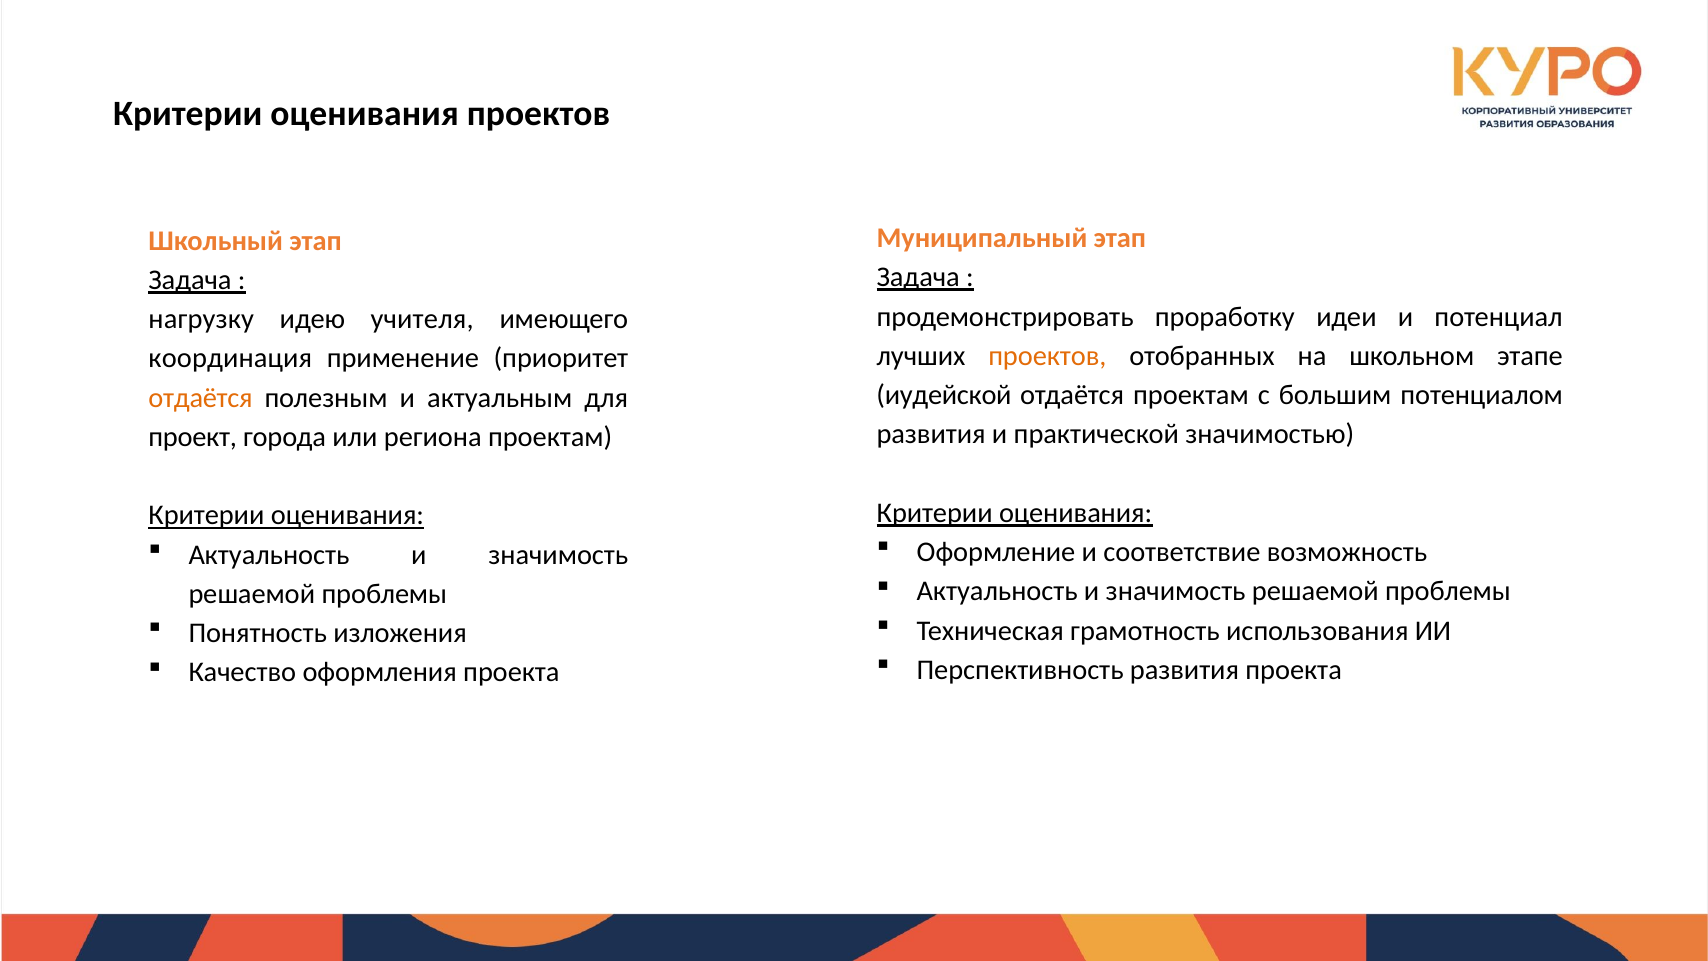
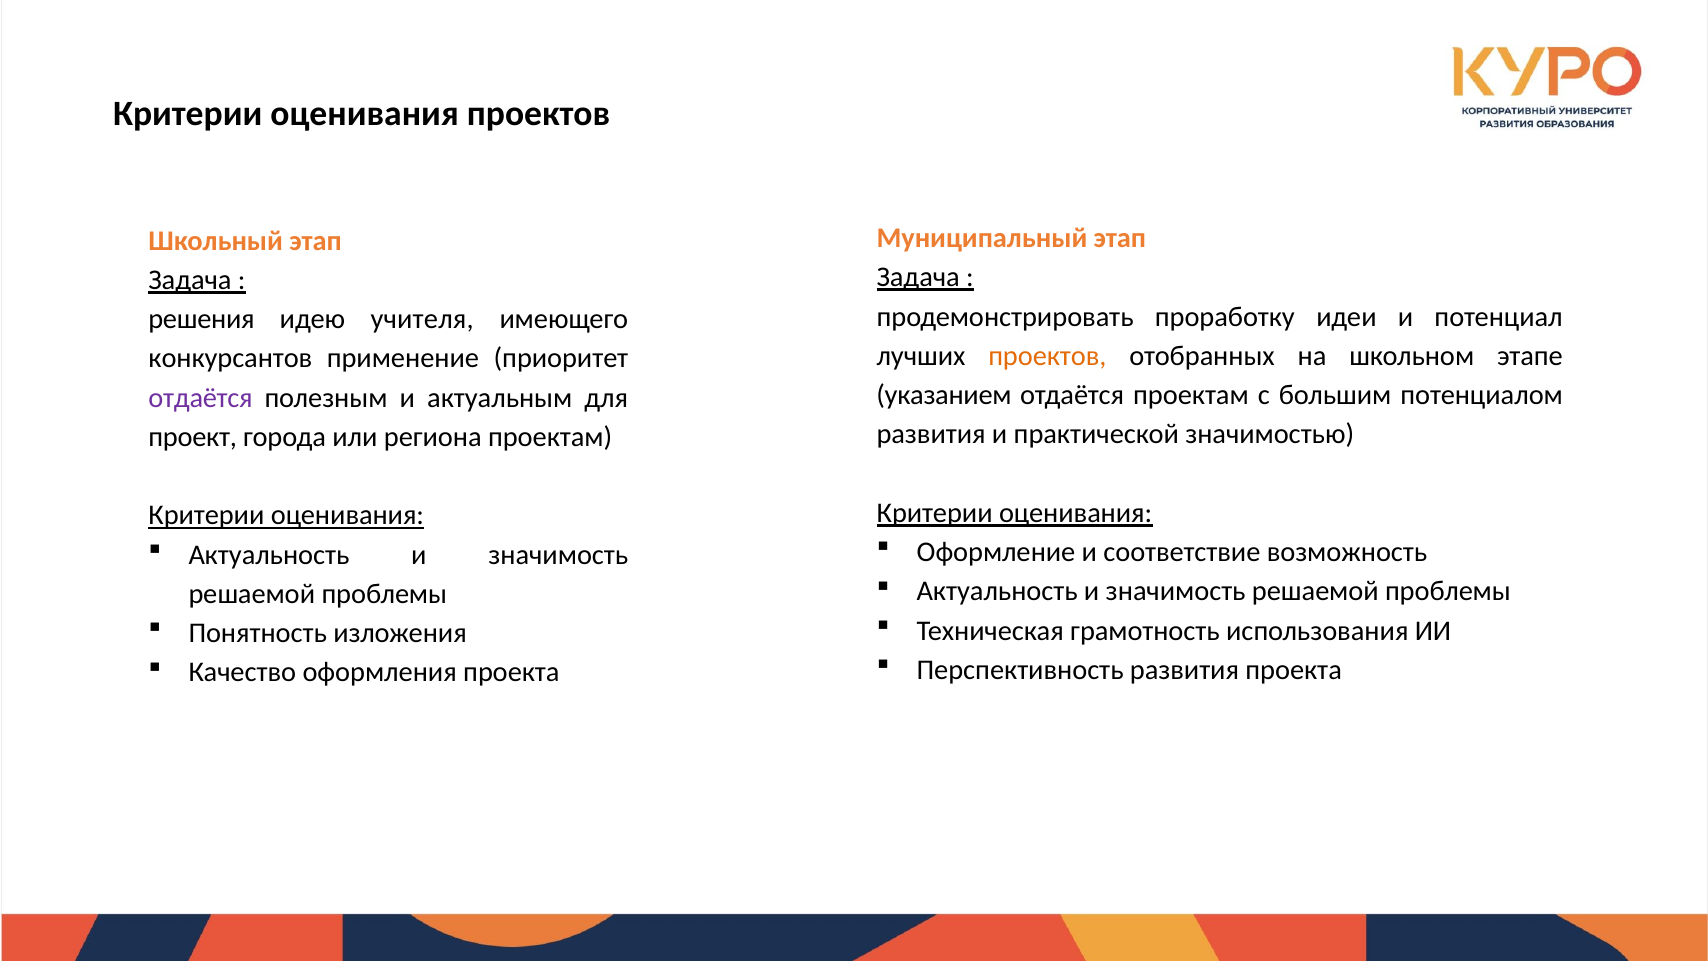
нагрузку: нагрузку -> решения
координация: координация -> конкурсантов
иудейской: иудейской -> указанием
отдаётся at (201, 398) colour: orange -> purple
